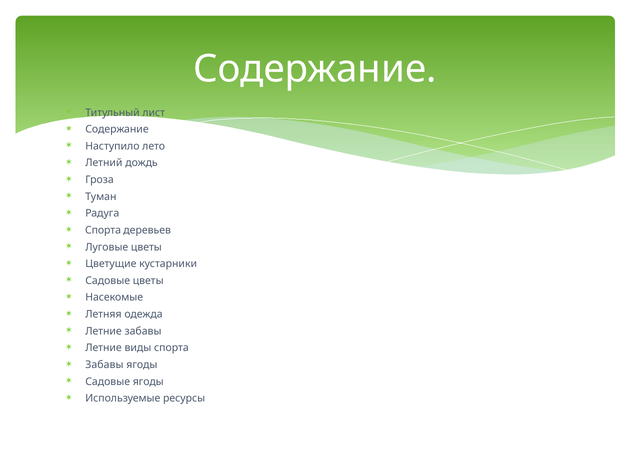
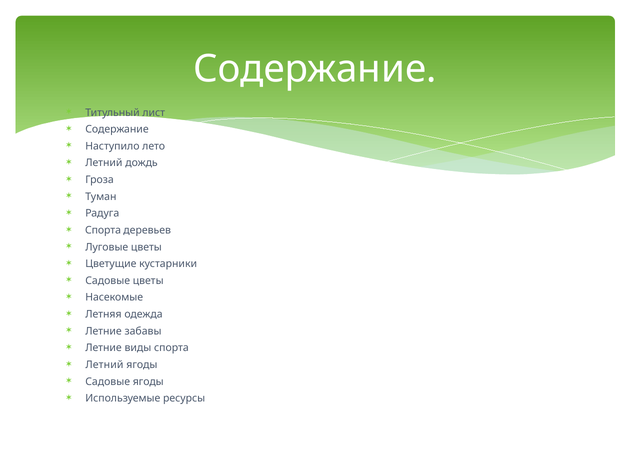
Забавы at (104, 364): Забавы -> Летний
